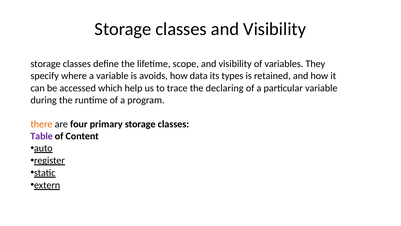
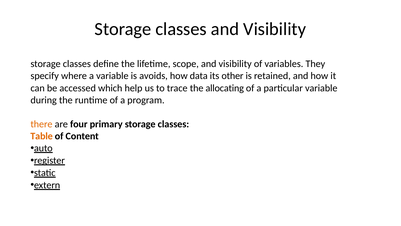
types: types -> other
declaring: declaring -> allocating
Table colour: purple -> orange
